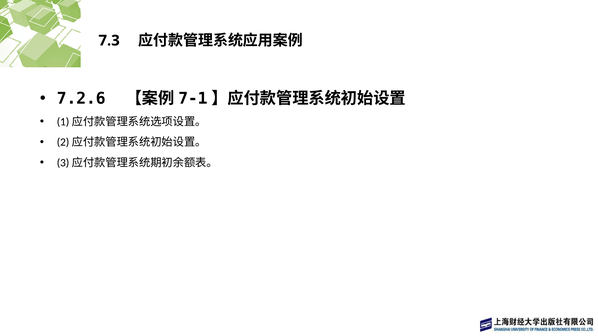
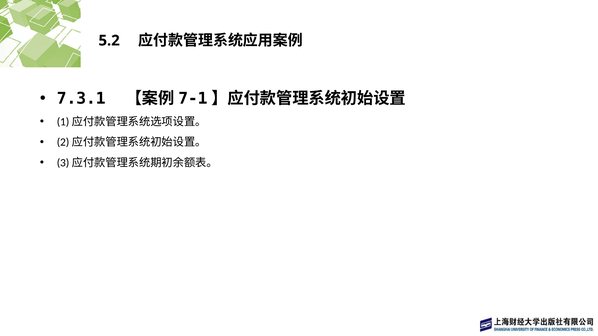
7.3: 7.3 -> 5.2
7.2.6: 7.2.6 -> 7.3.1
